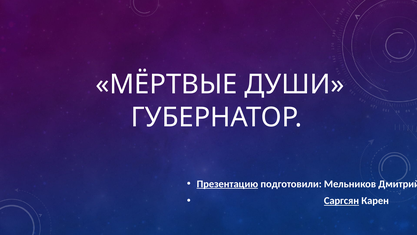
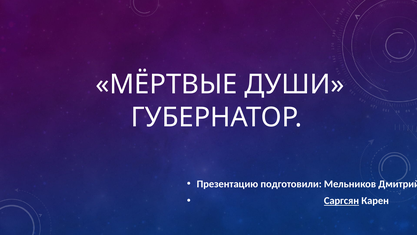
Презентацию underline: present -> none
